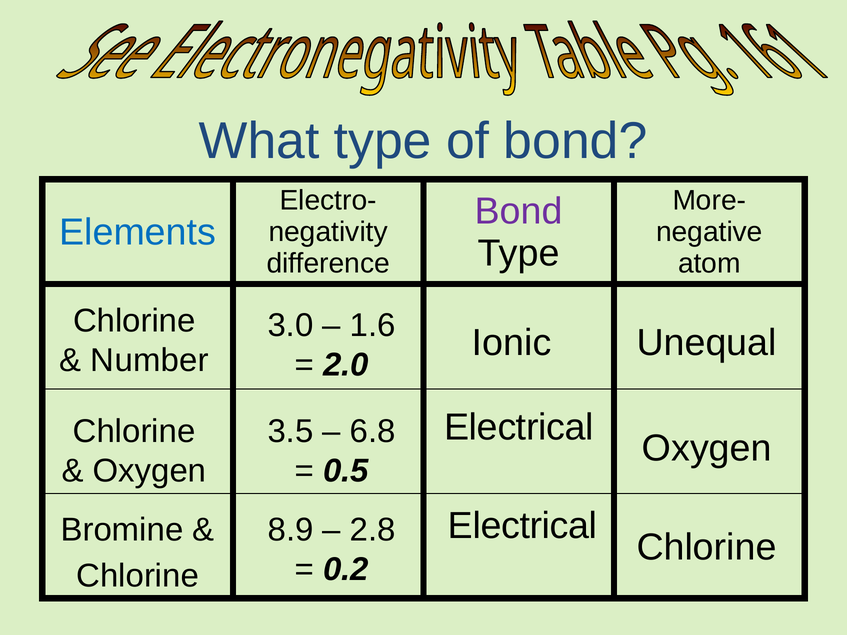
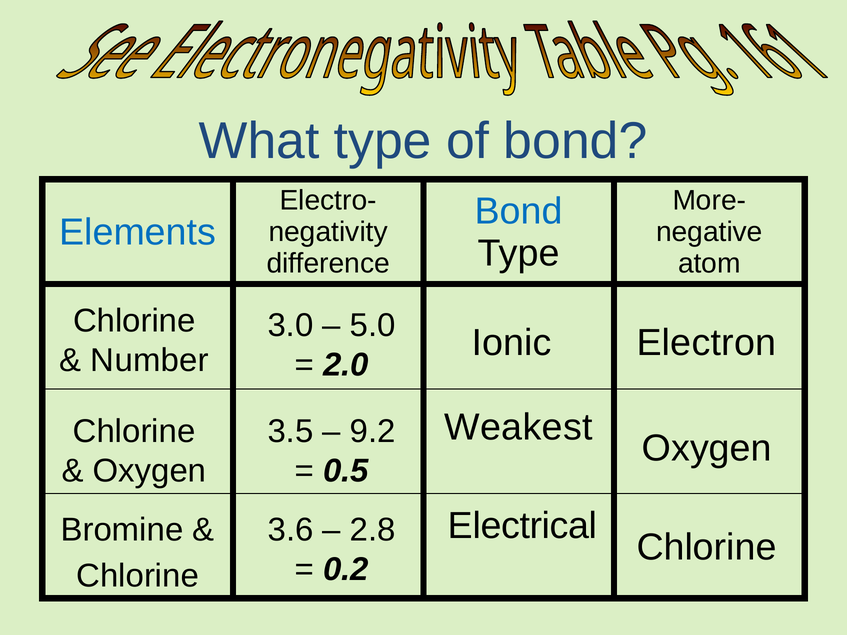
Bond at (519, 211) colour: purple -> blue
1.6: 1.6 -> 5.0
Unequal: Unequal -> Electron
Electrical at (519, 427): Electrical -> Weakest
6.8: 6.8 -> 9.2
8.9: 8.9 -> 3.6
